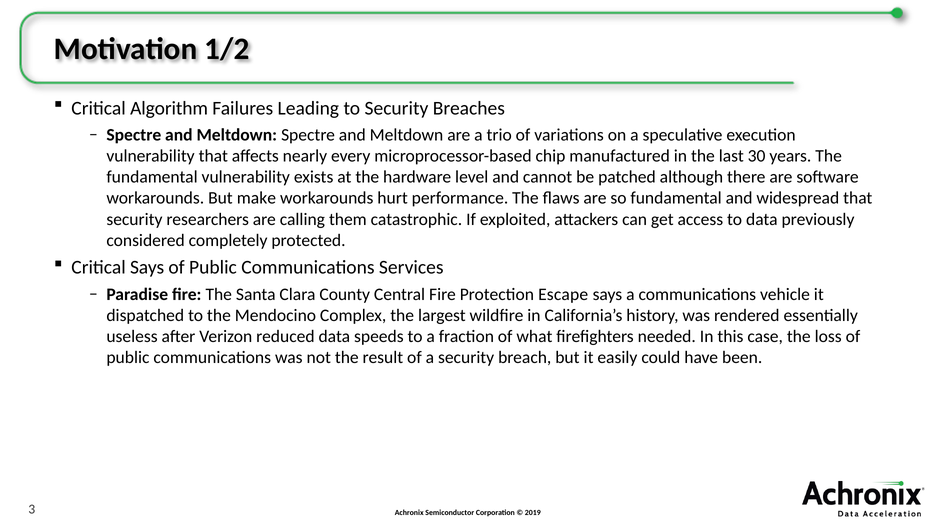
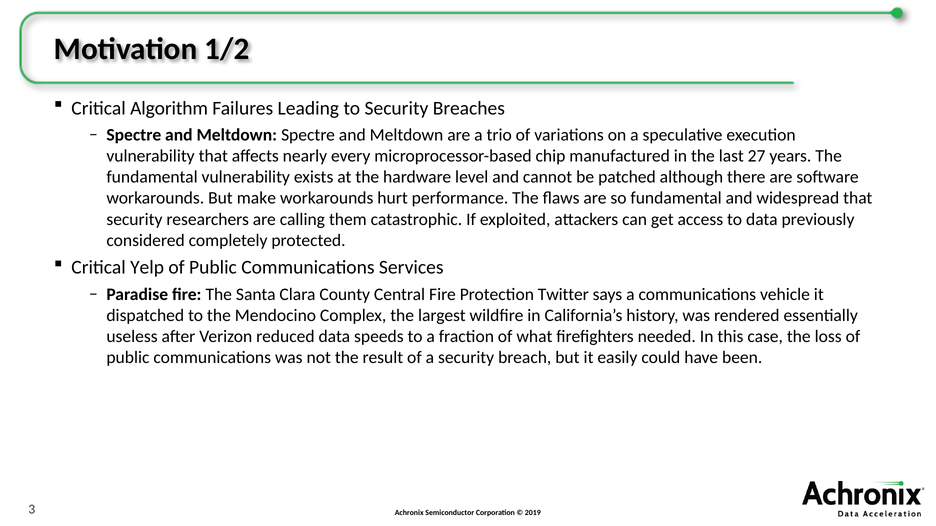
30: 30 -> 27
Critical Says: Says -> Yelp
Escape: Escape -> Twitter
